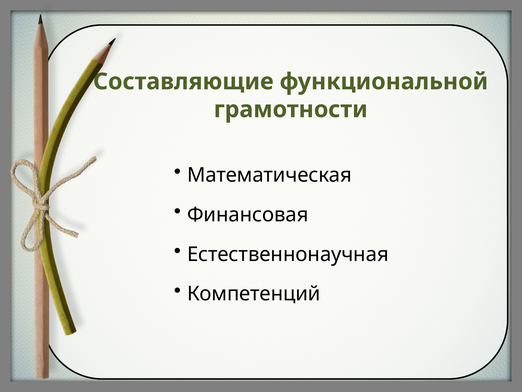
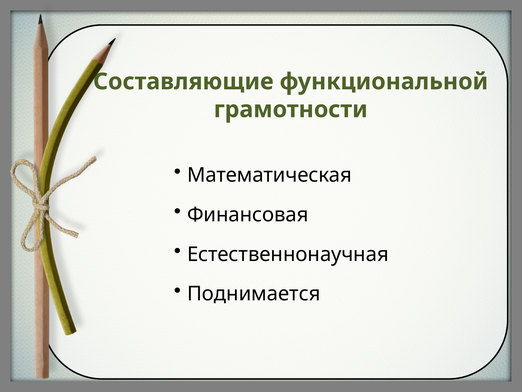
Компетенций: Компетенций -> Поднимается
